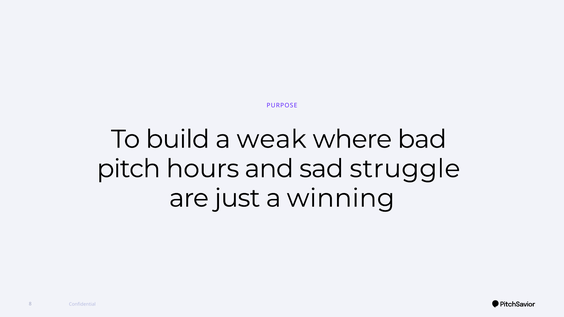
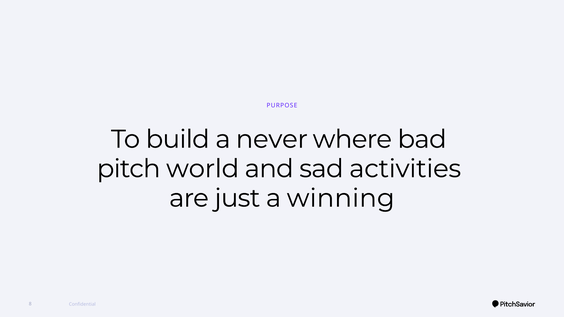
weak: weak -> never
hours: hours -> world
struggle: struggle -> activities
